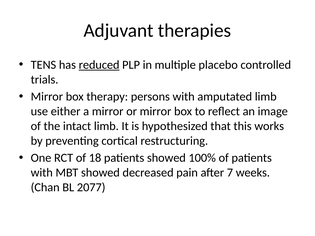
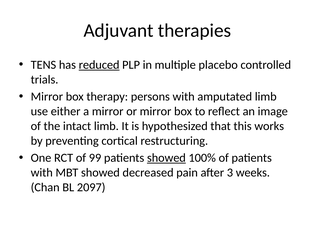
18: 18 -> 99
showed at (166, 158) underline: none -> present
7: 7 -> 3
2077: 2077 -> 2097
